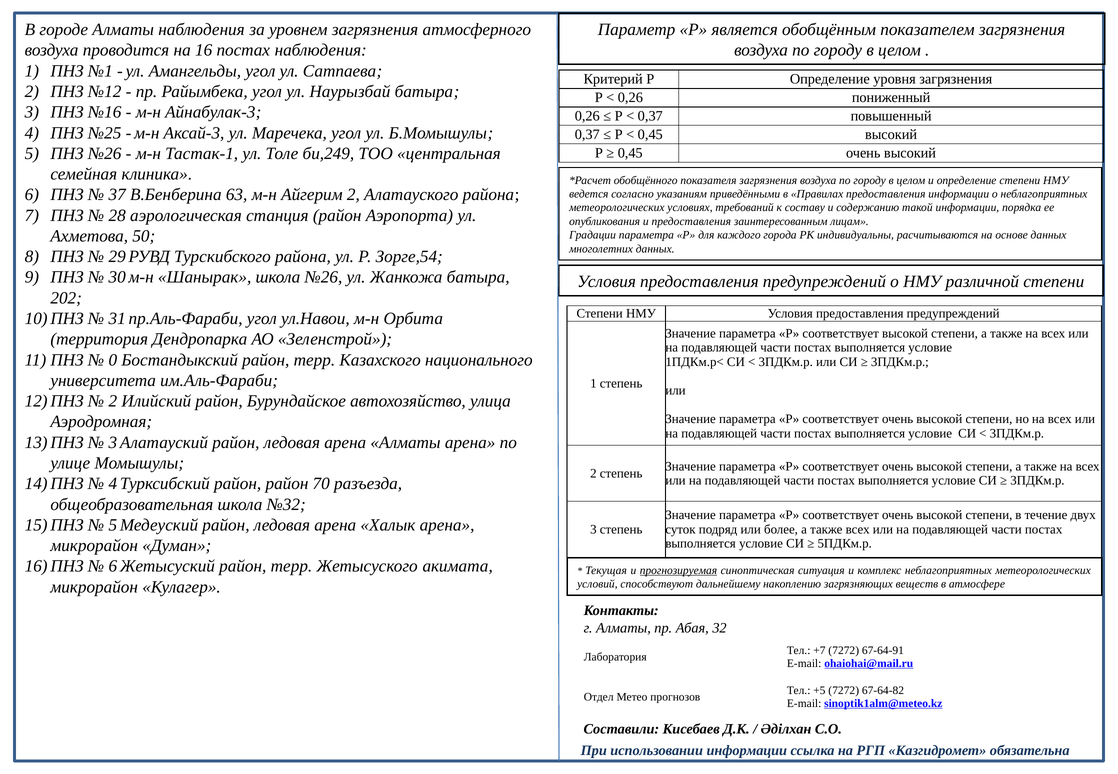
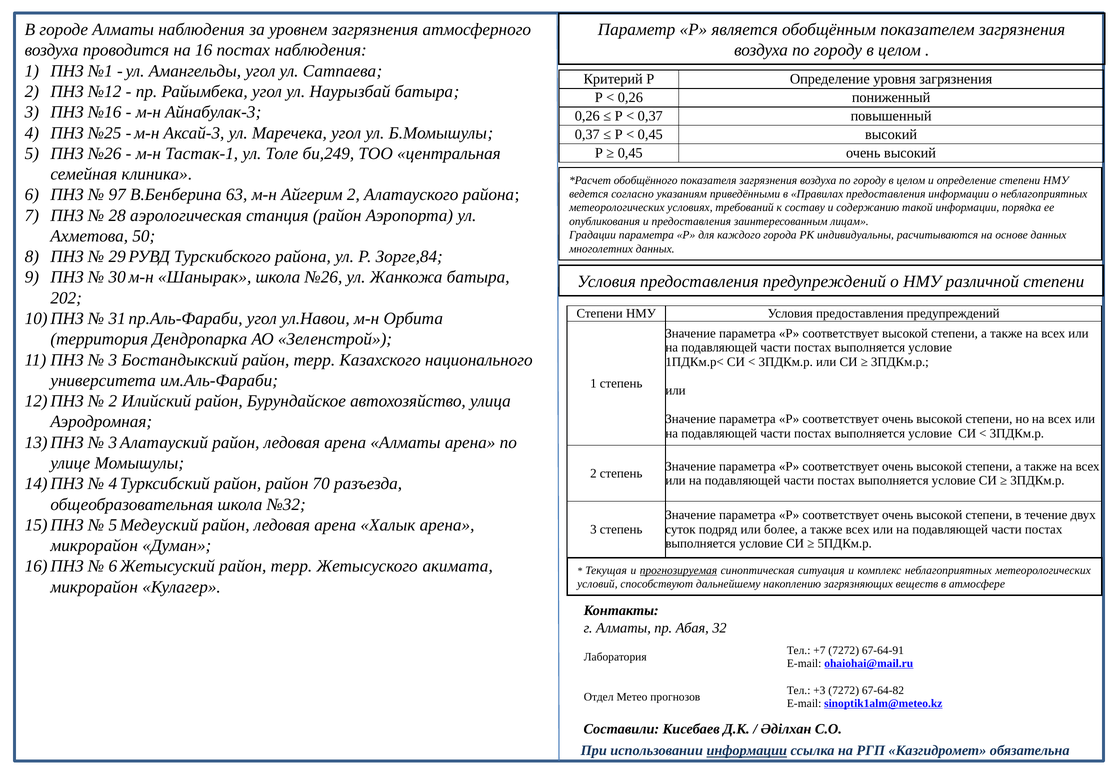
37: 37 -> 97
Зорге,54: Зорге,54 -> Зорге,84
0 at (113, 360): 0 -> 3
+5: +5 -> +3
информации at (747, 751) underline: none -> present
